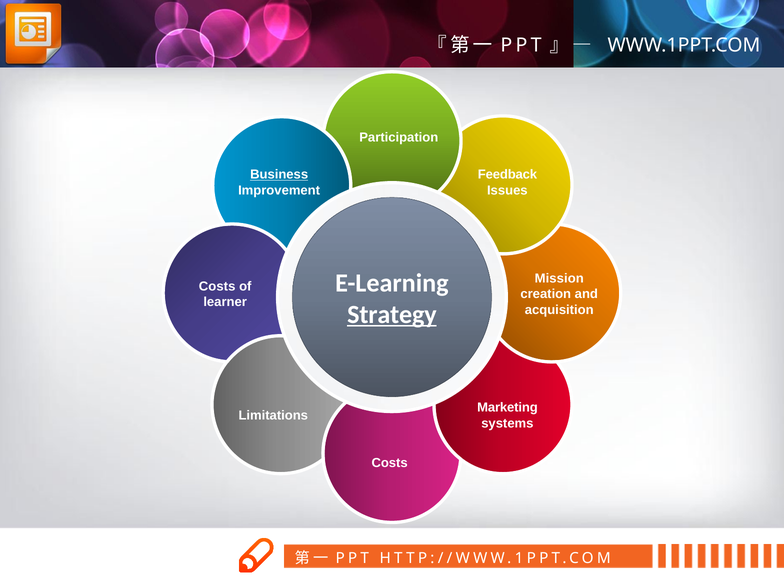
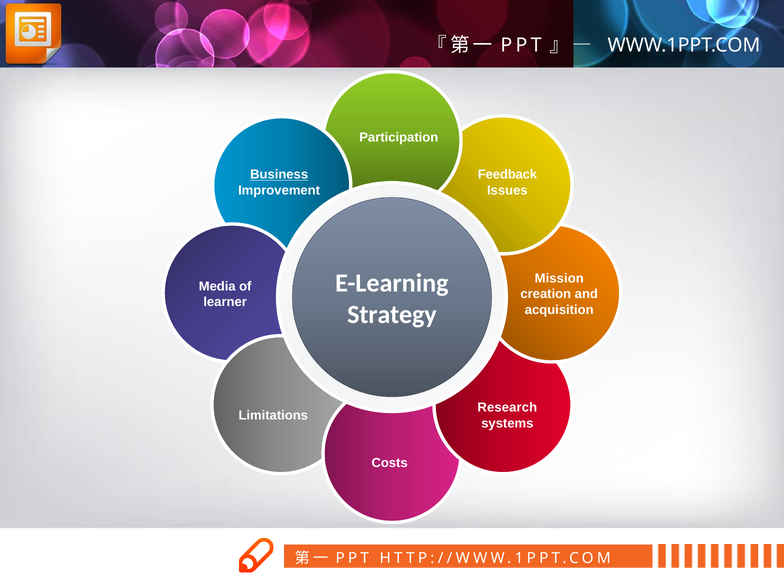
Costs at (217, 286): Costs -> Media
Strategy underline: present -> none
Marketing: Marketing -> Research
